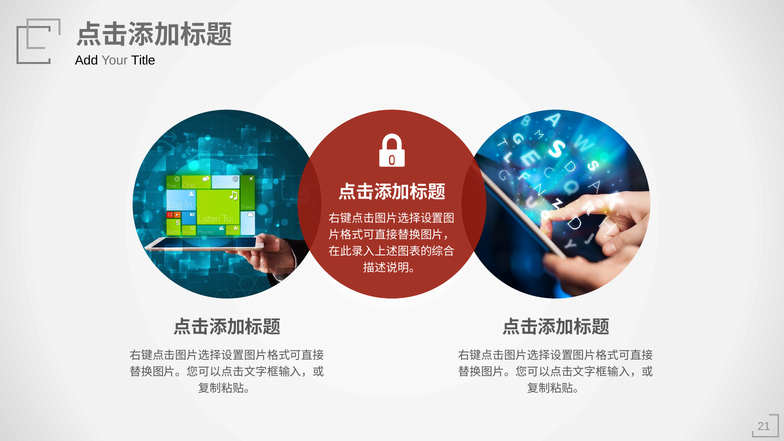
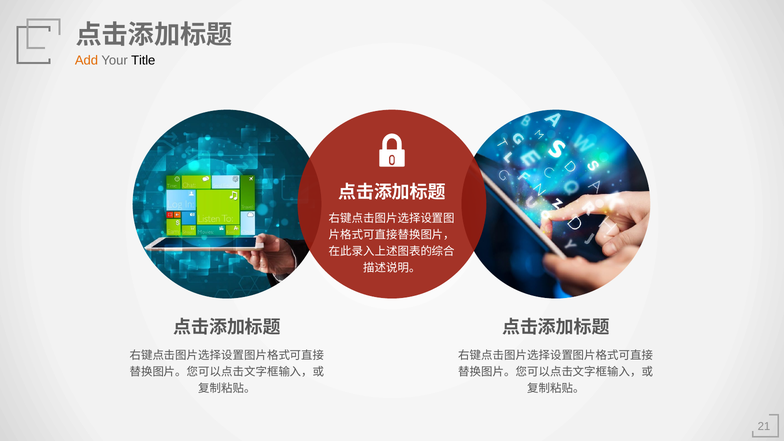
Add colour: black -> orange
